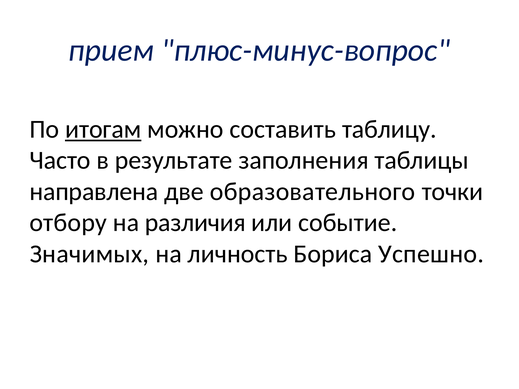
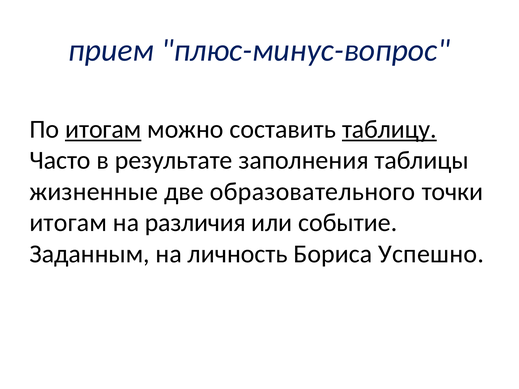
таблицу underline: none -> present
направлена: направлена -> жизненные
отбору at (68, 223): отбору -> итогам
Значимых: Значимых -> Заданным
